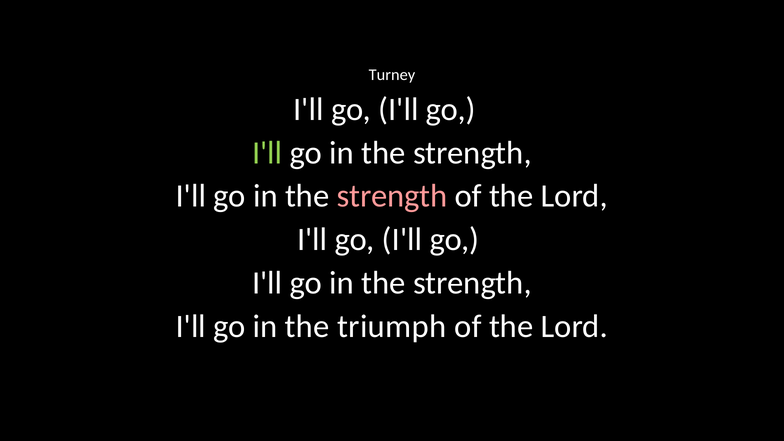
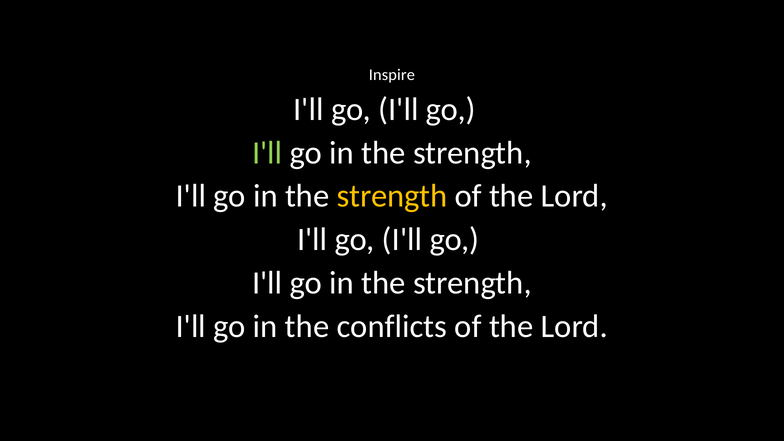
Turney: Turney -> Inspire
strength at (392, 196) colour: pink -> yellow
triumph: triumph -> conflicts
